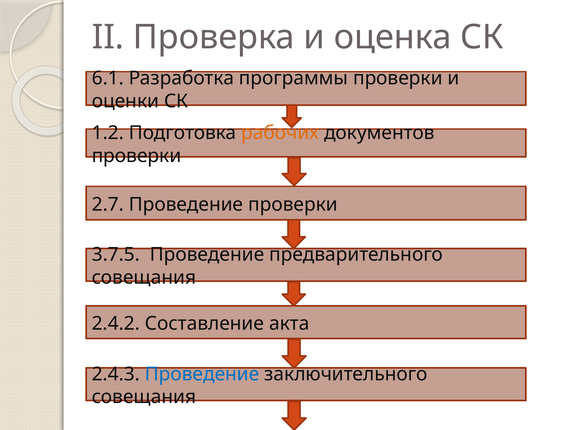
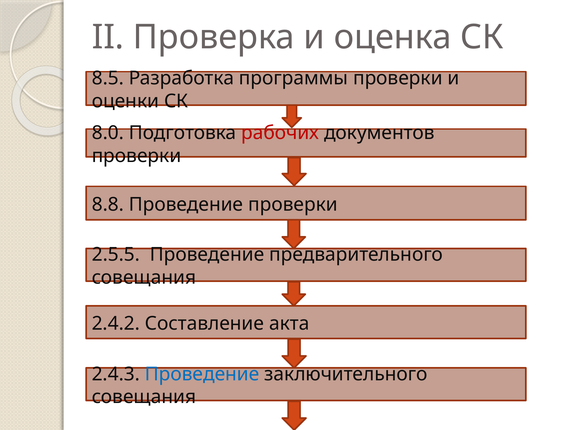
6.1: 6.1 -> 8.5
1.2: 1.2 -> 8.0
рабочих colour: orange -> red
2.7: 2.7 -> 8.8
3.7.5: 3.7.5 -> 2.5.5
